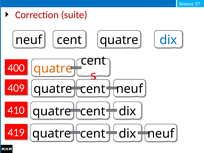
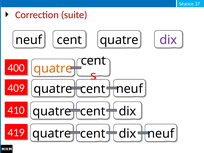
dix at (168, 40) colour: blue -> purple
